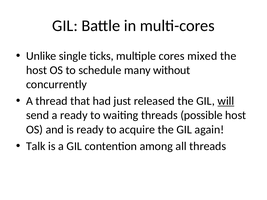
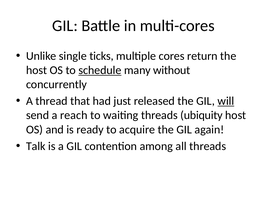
mixed: mixed -> return
schedule underline: none -> present
a ready: ready -> reach
possible: possible -> ubiquity
